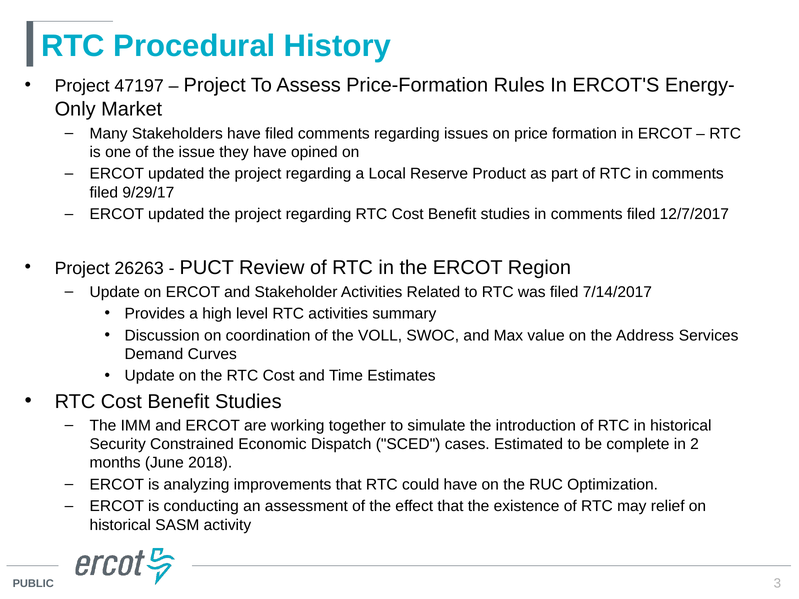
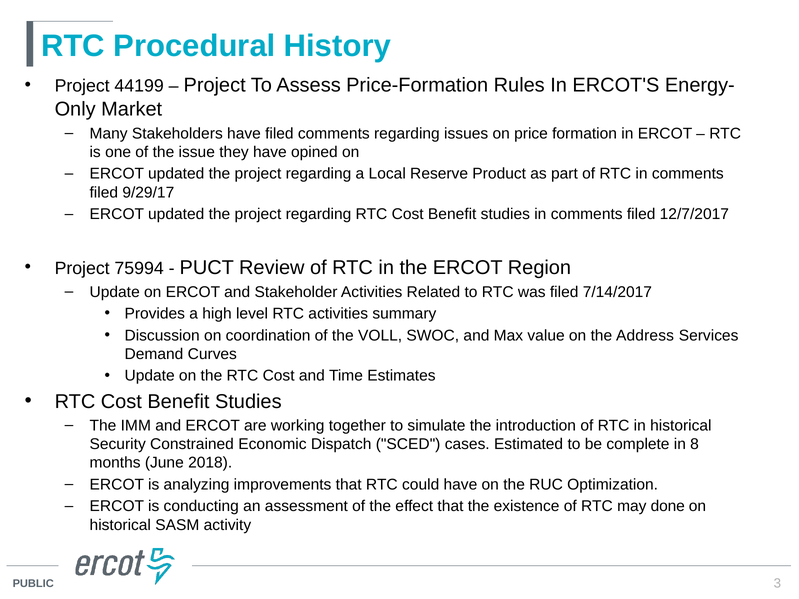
47197: 47197 -> 44199
26263: 26263 -> 75994
2: 2 -> 8
relief: relief -> done
